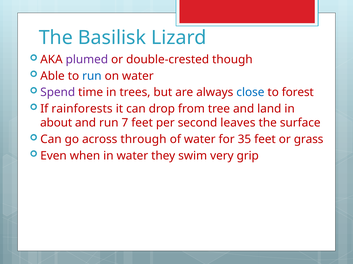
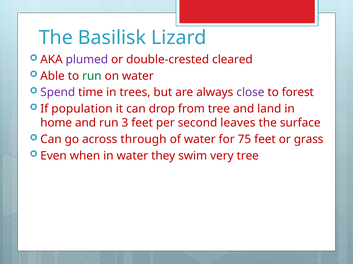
though: though -> cleared
run at (92, 76) colour: blue -> green
close colour: blue -> purple
rainforests: rainforests -> population
about: about -> home
7: 7 -> 3
35: 35 -> 75
very grip: grip -> tree
